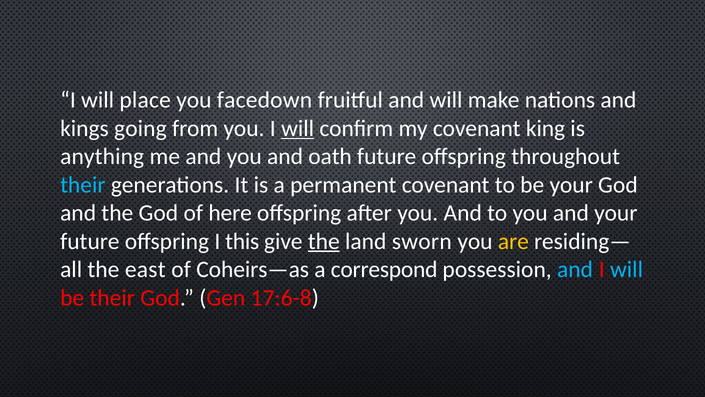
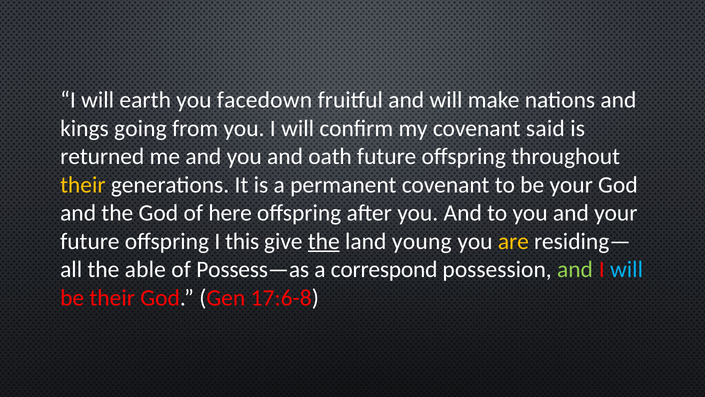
place: place -> earth
will at (298, 128) underline: present -> none
king: king -> said
anything: anything -> returned
their at (83, 185) colour: light blue -> yellow
sworn: sworn -> young
east: east -> able
Coheirs—as: Coheirs—as -> Possess—as
and at (575, 269) colour: light blue -> light green
